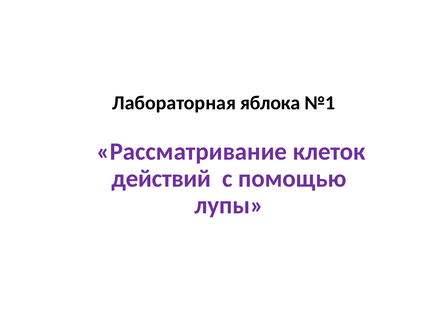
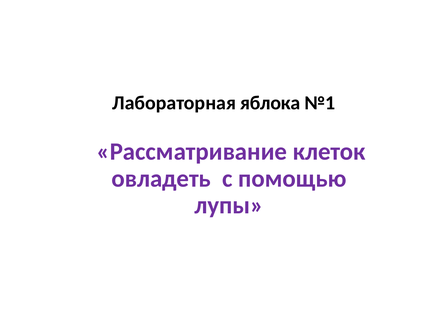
действий: действий -> овладеть
